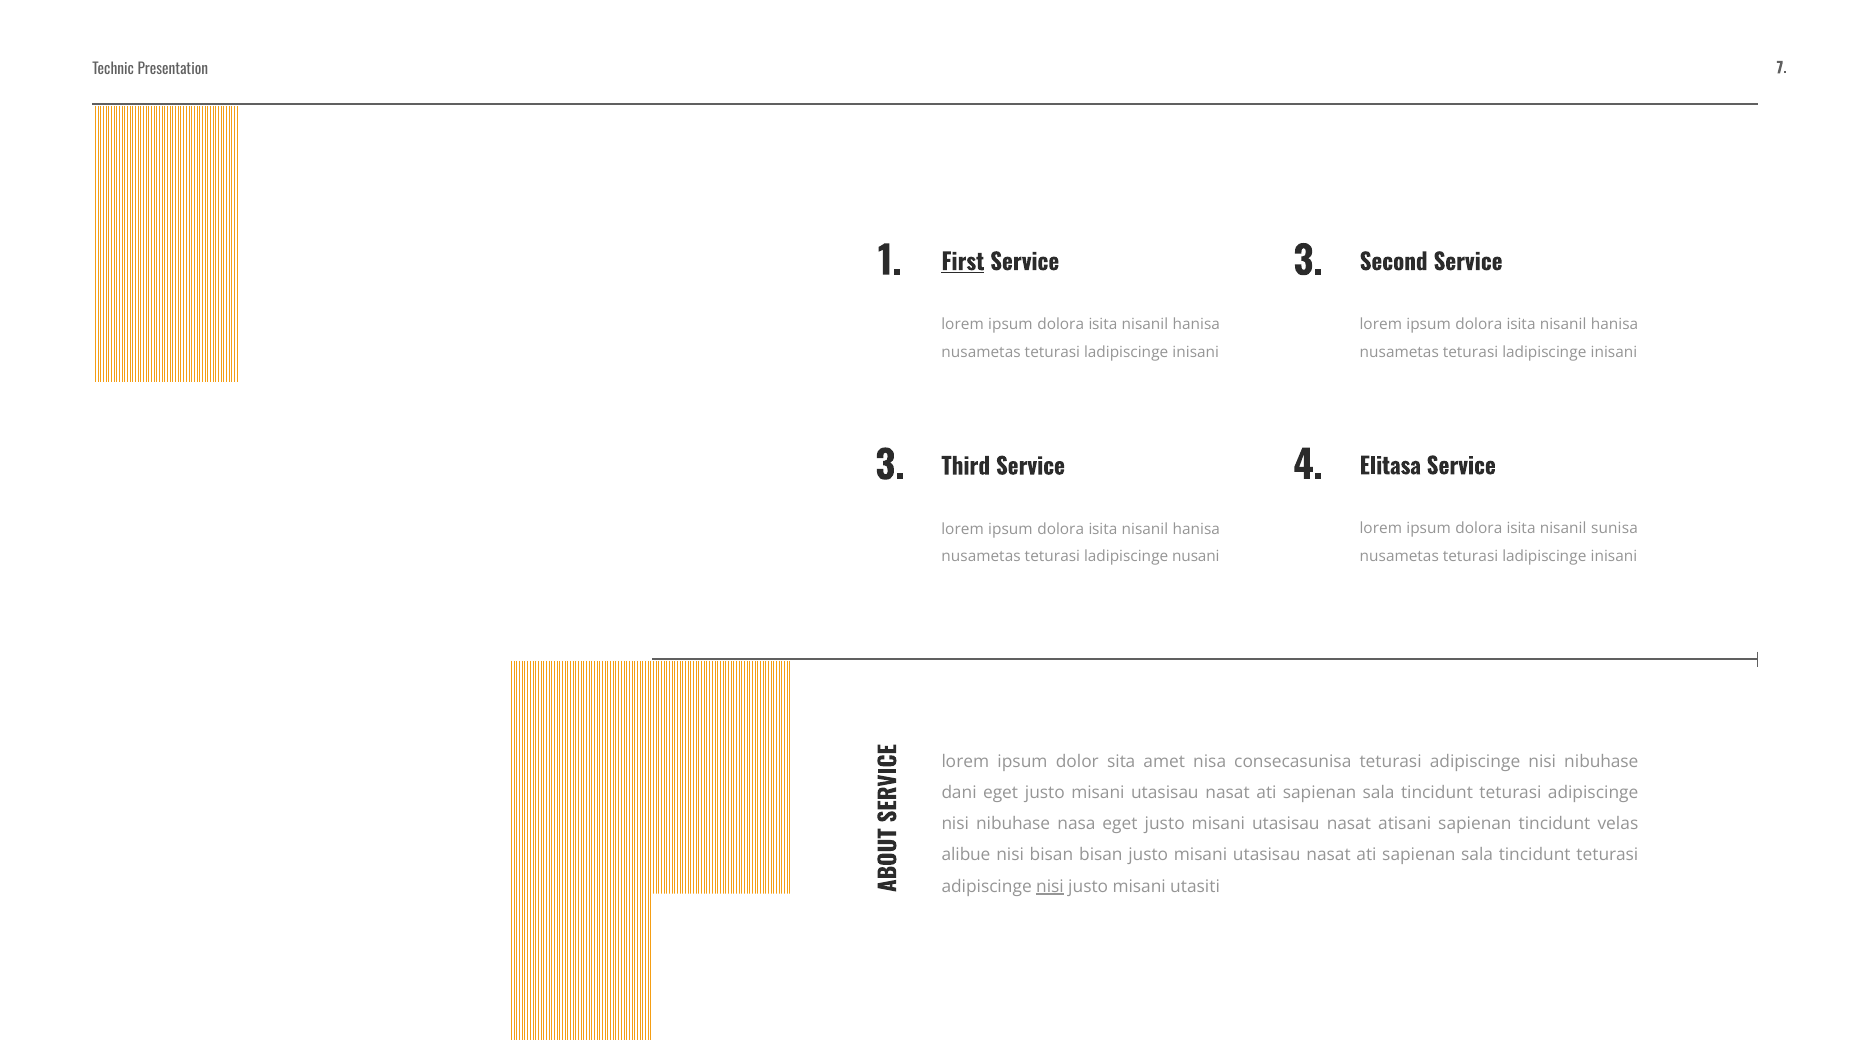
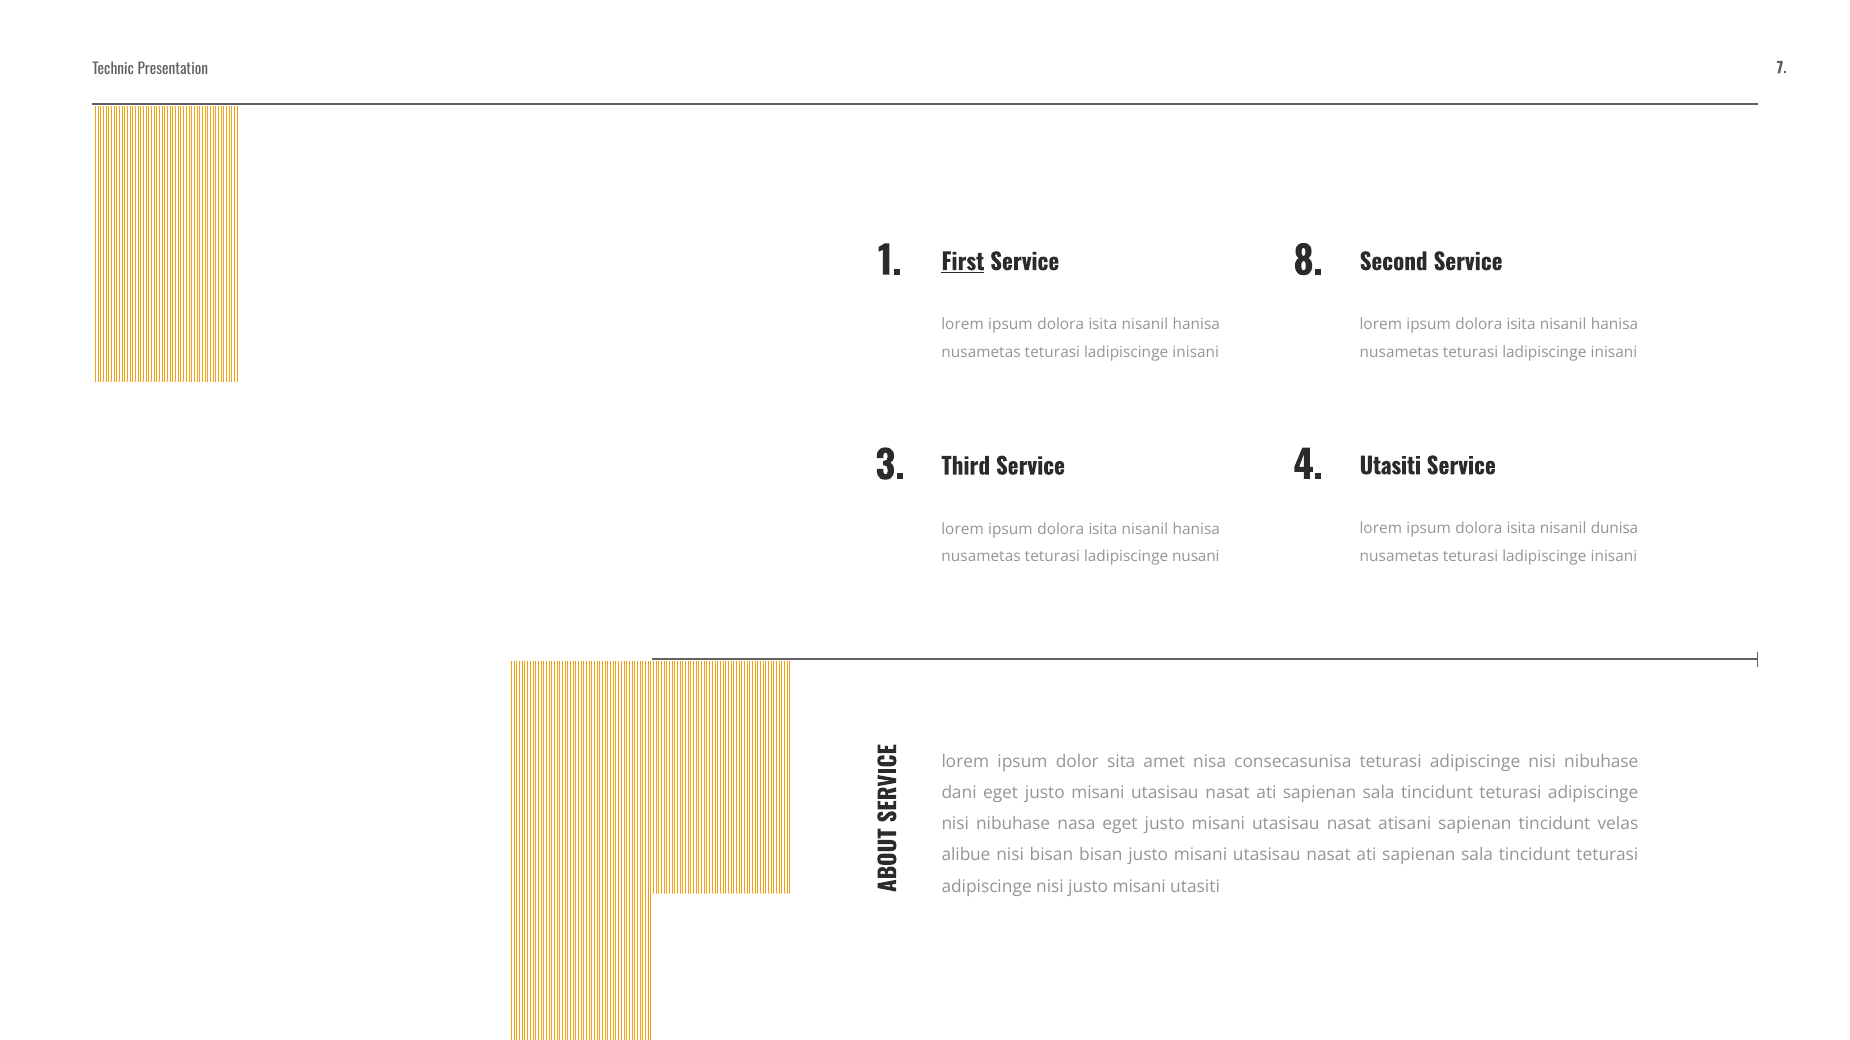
3 at (1308, 262): 3 -> 8
Elitasa at (1390, 467): Elitasa -> Utasiti
sunisa: sunisa -> dunisa
nisi at (1050, 887) underline: present -> none
